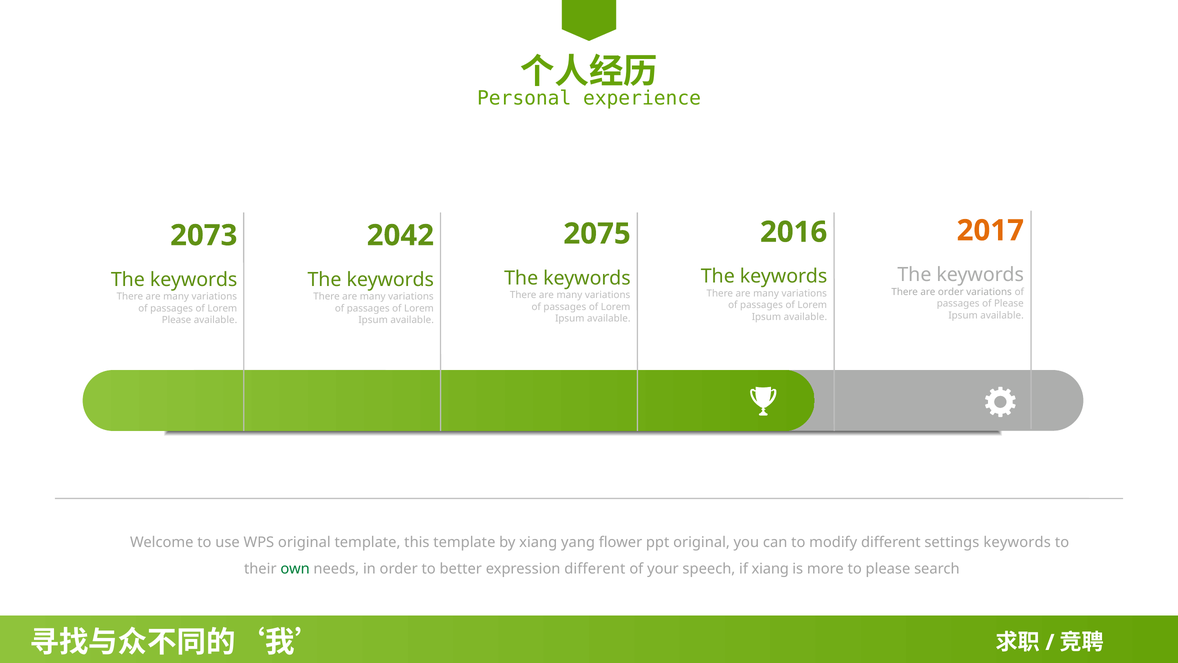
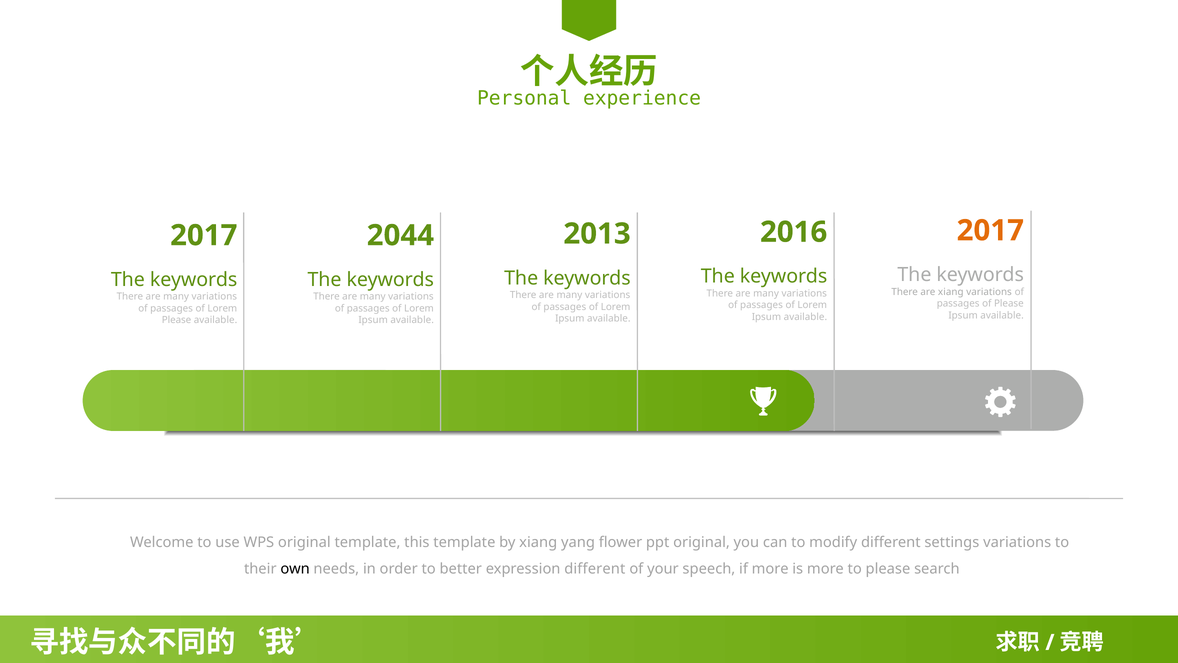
2075: 2075 -> 2013
2073 at (204, 235): 2073 -> 2017
2042: 2042 -> 2044
are order: order -> xiang
settings keywords: keywords -> variations
own colour: green -> black
if xiang: xiang -> more
